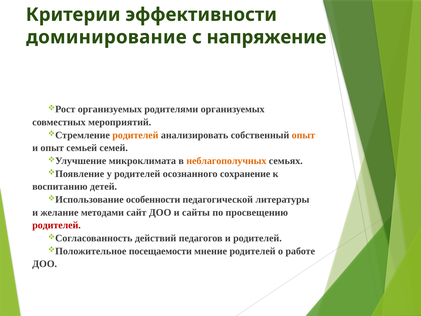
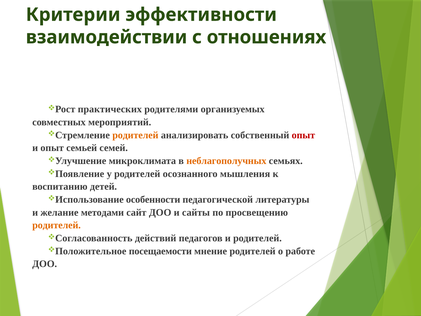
доминирование: доминирование -> взаимодействии
напряжение: напряжение -> отношениях
организуемых at (110, 109): организуемых -> практических
опыт at (303, 135) colour: orange -> red
сохранение: сохранение -> мышления
родителей at (57, 225) colour: red -> orange
